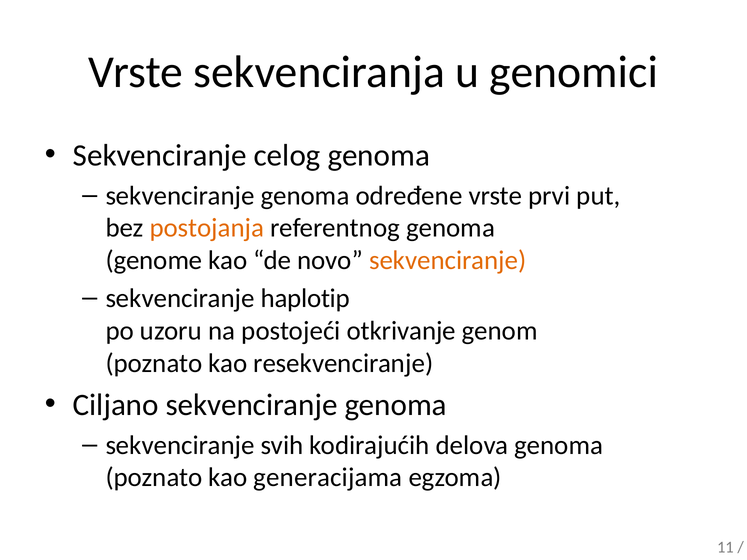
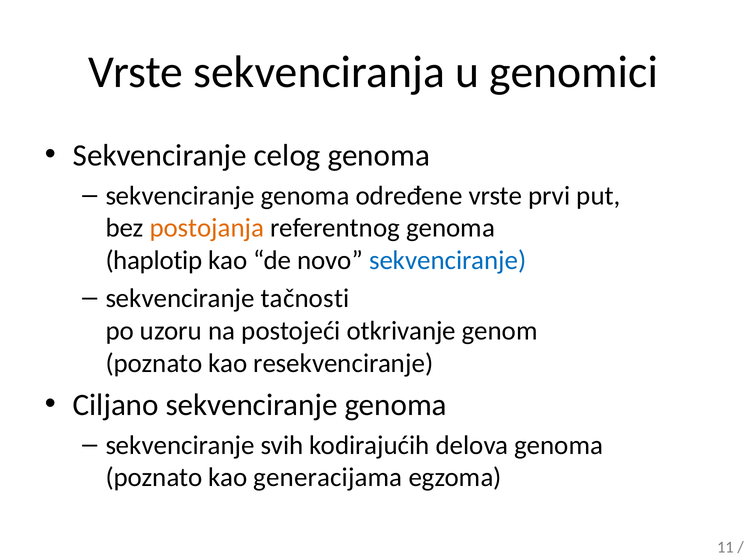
genome: genome -> haplotip
sekvenciranje at (448, 260) colour: orange -> blue
haplotip: haplotip -> tačnosti
